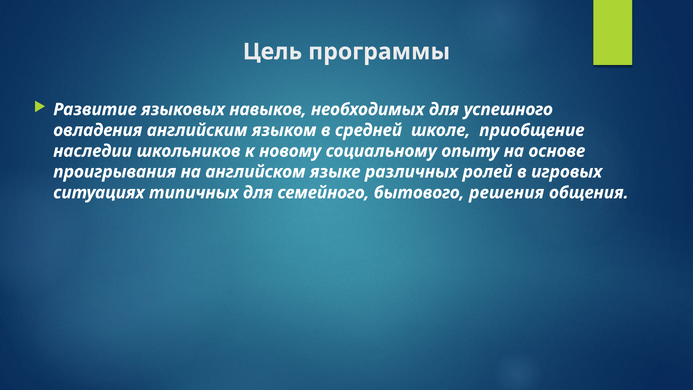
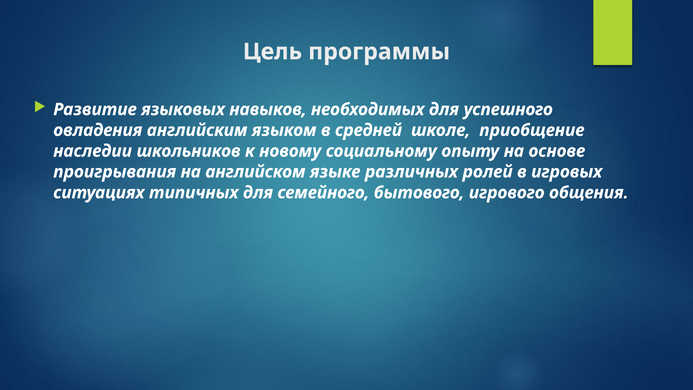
решения: решения -> игрового
